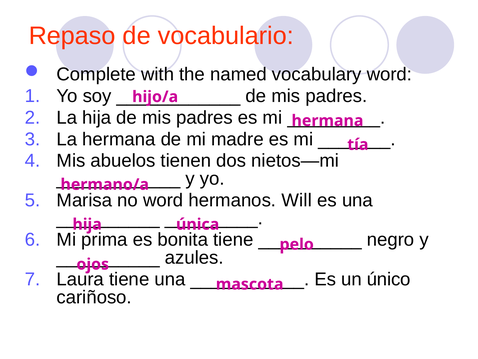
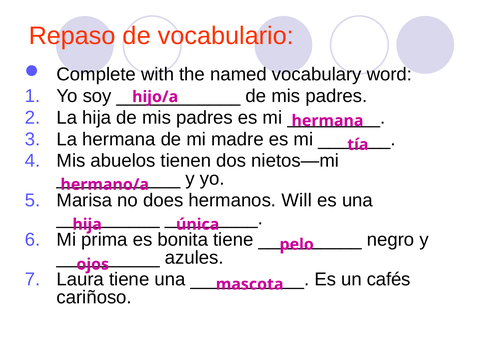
no word: word -> does
único: único -> cafés
